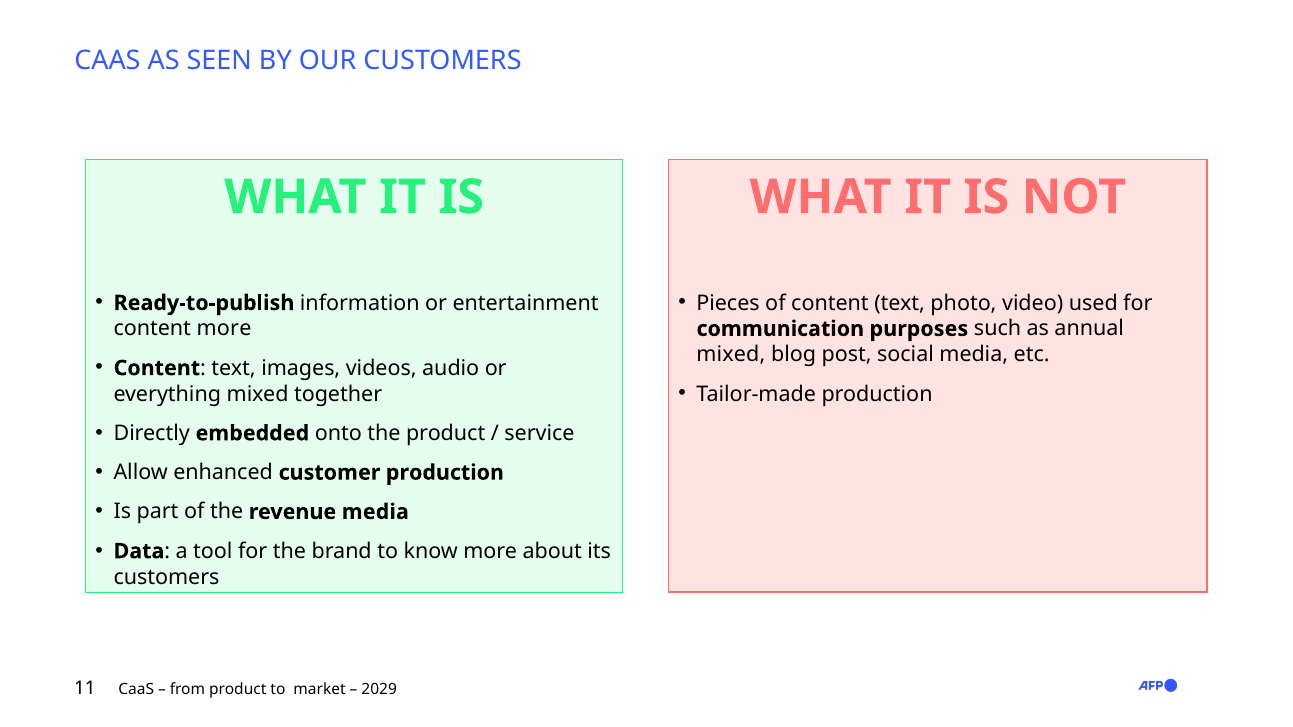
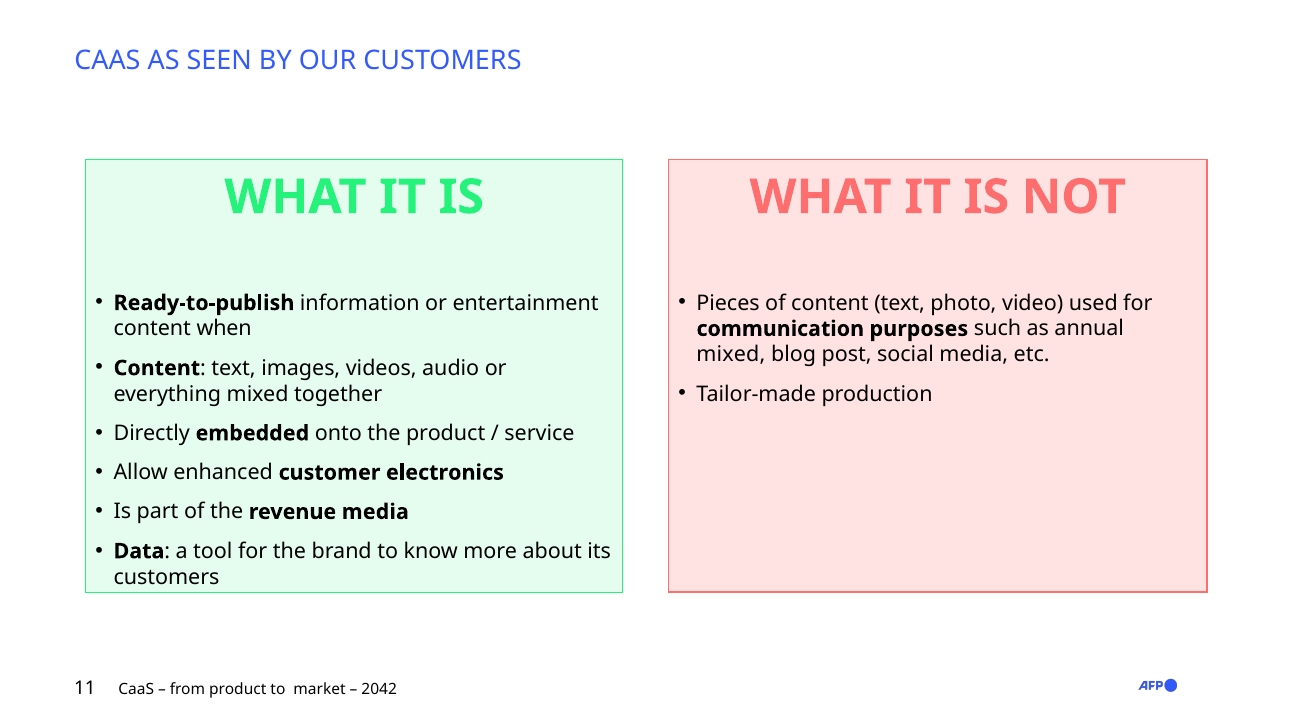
content more: more -> when
customer production: production -> electronics
2029: 2029 -> 2042
